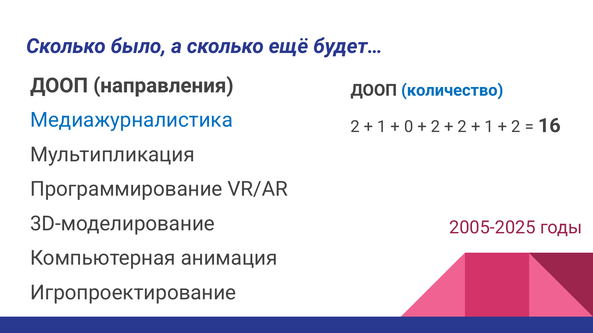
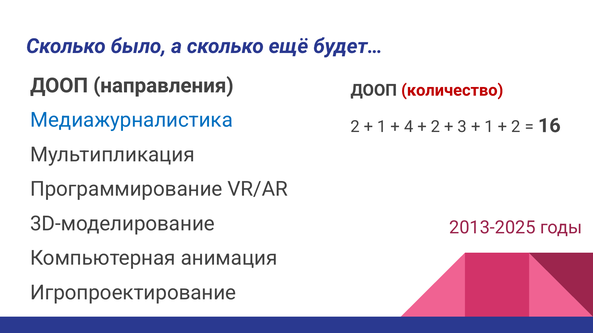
количество colour: blue -> red
0: 0 -> 4
2 at (462, 127): 2 -> 3
2005-2025: 2005-2025 -> 2013-2025
